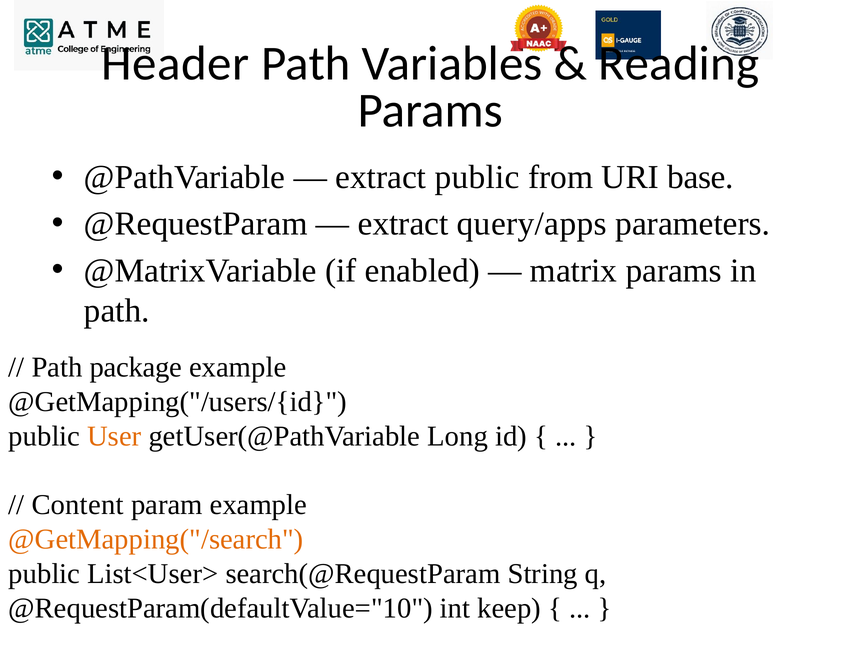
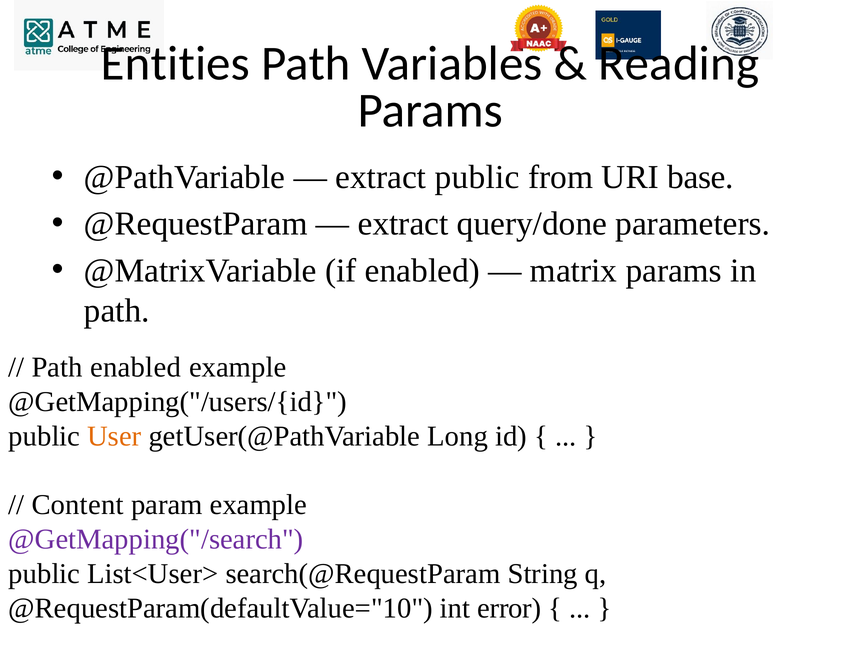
Header: Header -> Entities
query/apps: query/apps -> query/done
Path package: package -> enabled
@GetMapping("/search colour: orange -> purple
keep: keep -> error
